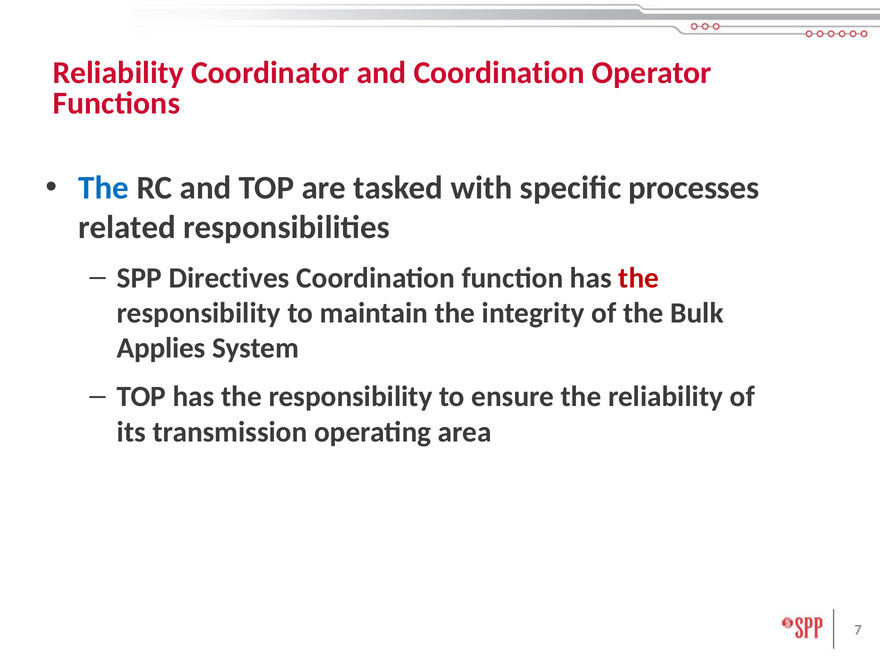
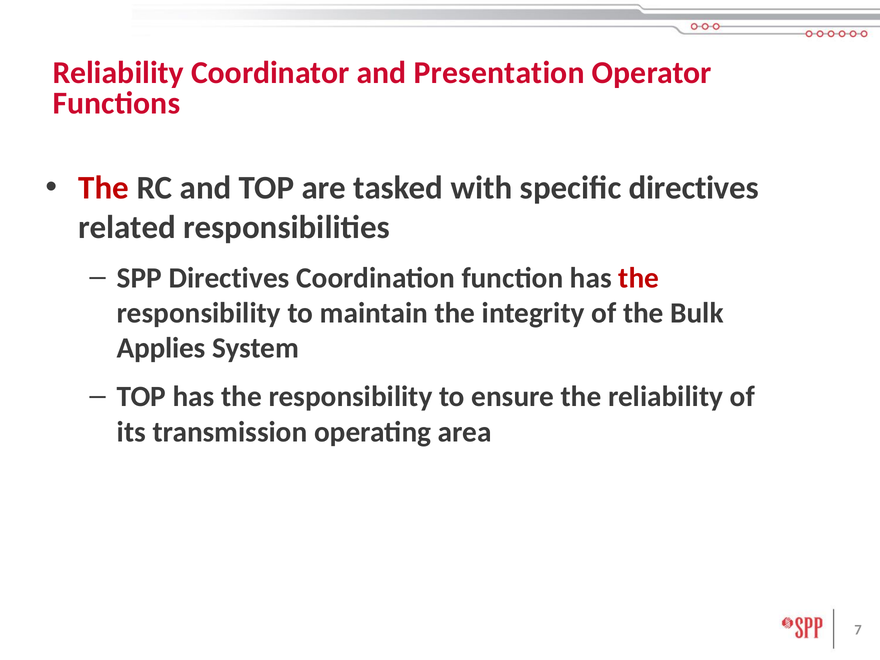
and Coordination: Coordination -> Presentation
The at (104, 188) colour: blue -> red
specific processes: processes -> directives
